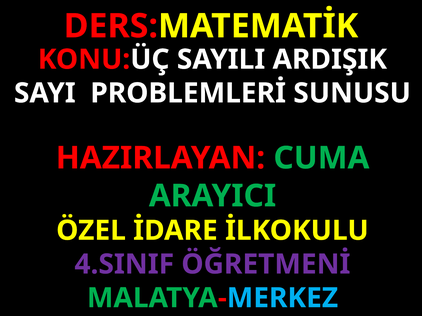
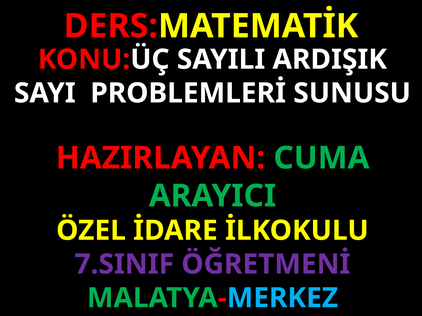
4.SINIF: 4.SINIF -> 7.SINIF
